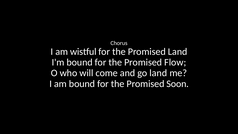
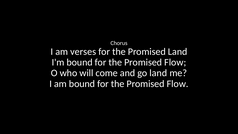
wistful: wistful -> verses
Soon at (178, 84): Soon -> Flow
